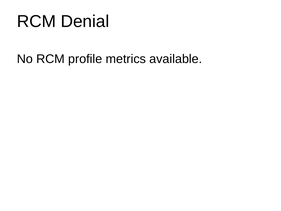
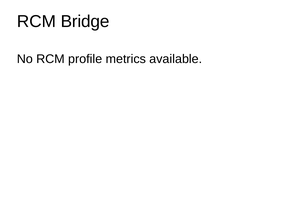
Denial: Denial -> Bridge
